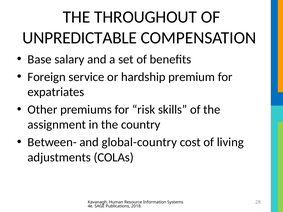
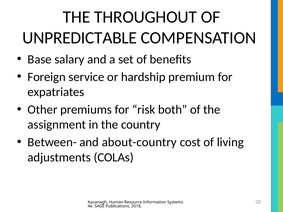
skills: skills -> both
global-country: global-country -> about-country
